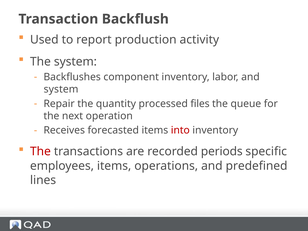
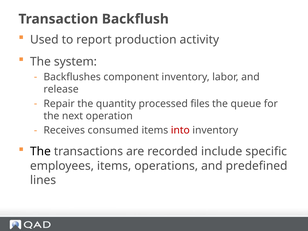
system at (61, 89): system -> release
forecasted: forecasted -> consumed
The at (40, 152) colour: red -> black
periods: periods -> include
